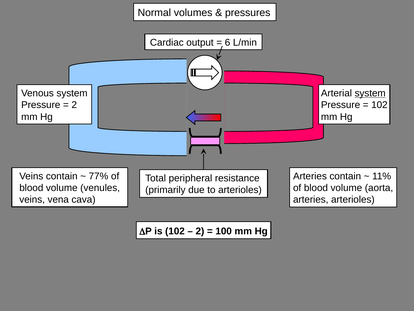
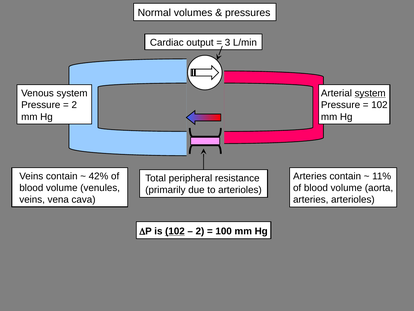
6: 6 -> 3
77%: 77% -> 42%
102 at (175, 231) underline: none -> present
